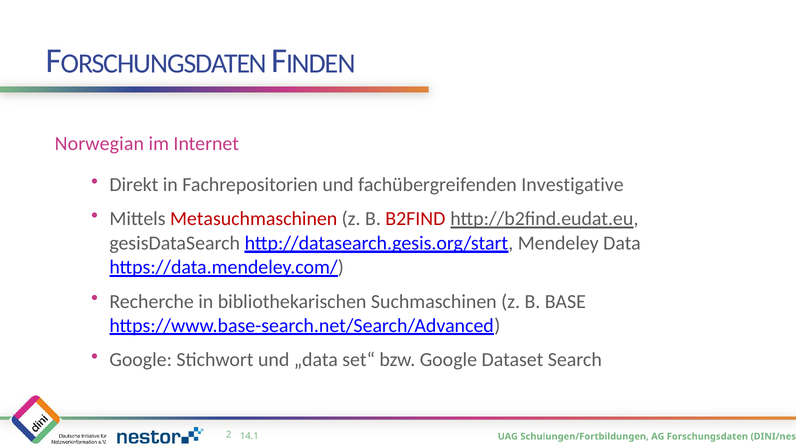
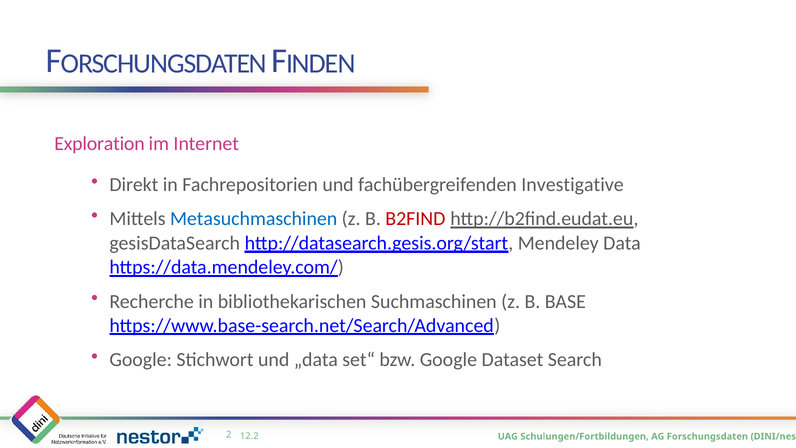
Norwegian: Norwegian -> Exploration
Metasuchmaschinen colour: red -> blue
14.1: 14.1 -> 12.2
